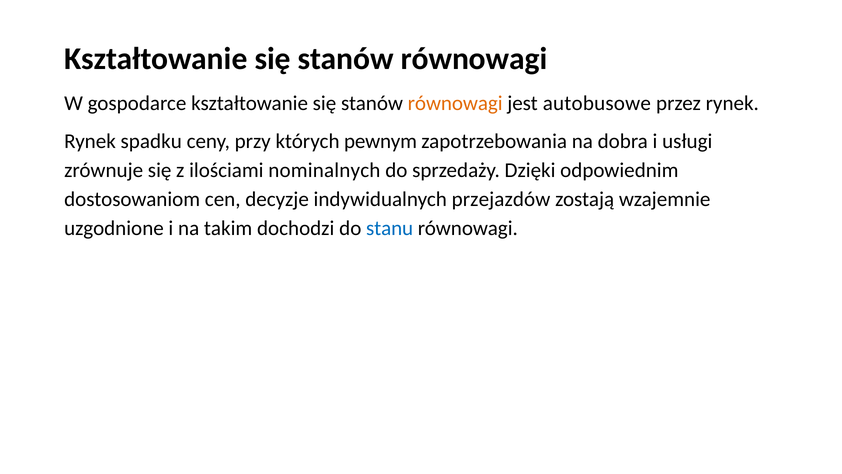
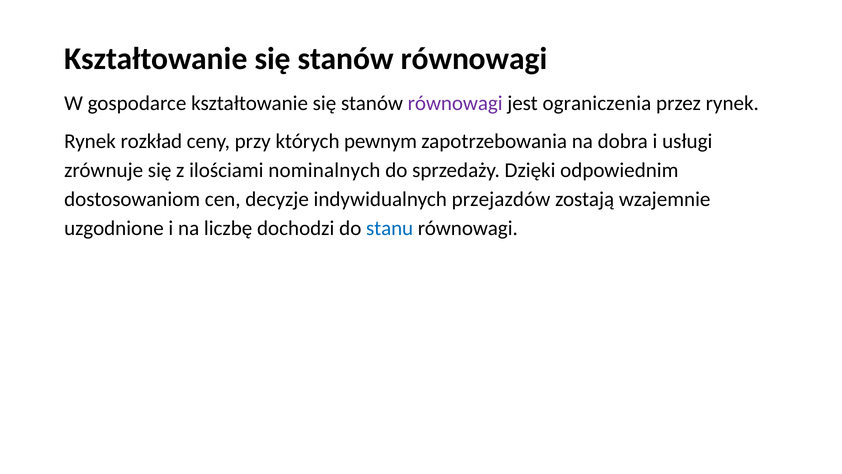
równowagi at (455, 103) colour: orange -> purple
autobusowe: autobusowe -> ograniczenia
spadku: spadku -> rozkład
takim: takim -> liczbę
